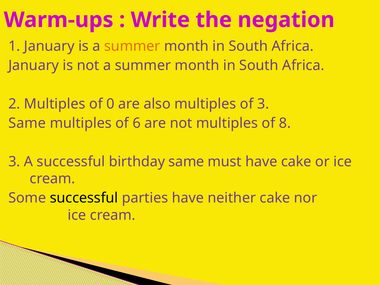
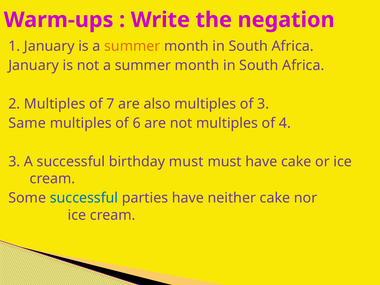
0: 0 -> 7
8: 8 -> 4
birthday same: same -> must
successful at (84, 198) colour: black -> blue
